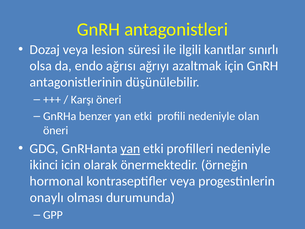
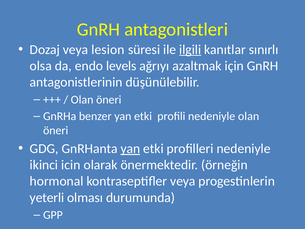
ilgili underline: none -> present
ağrısı: ağrısı -> levels
Karşı at (82, 100): Karşı -> Olan
onaylı: onaylı -> yeterli
